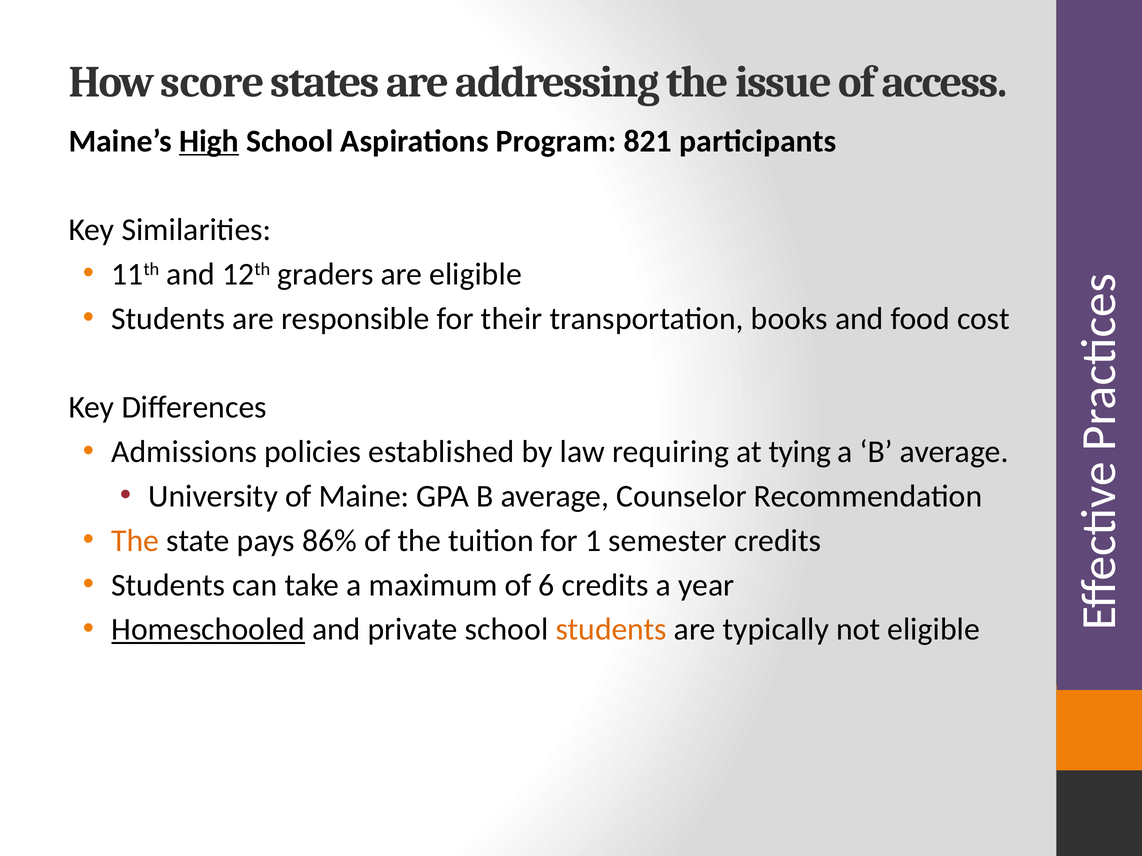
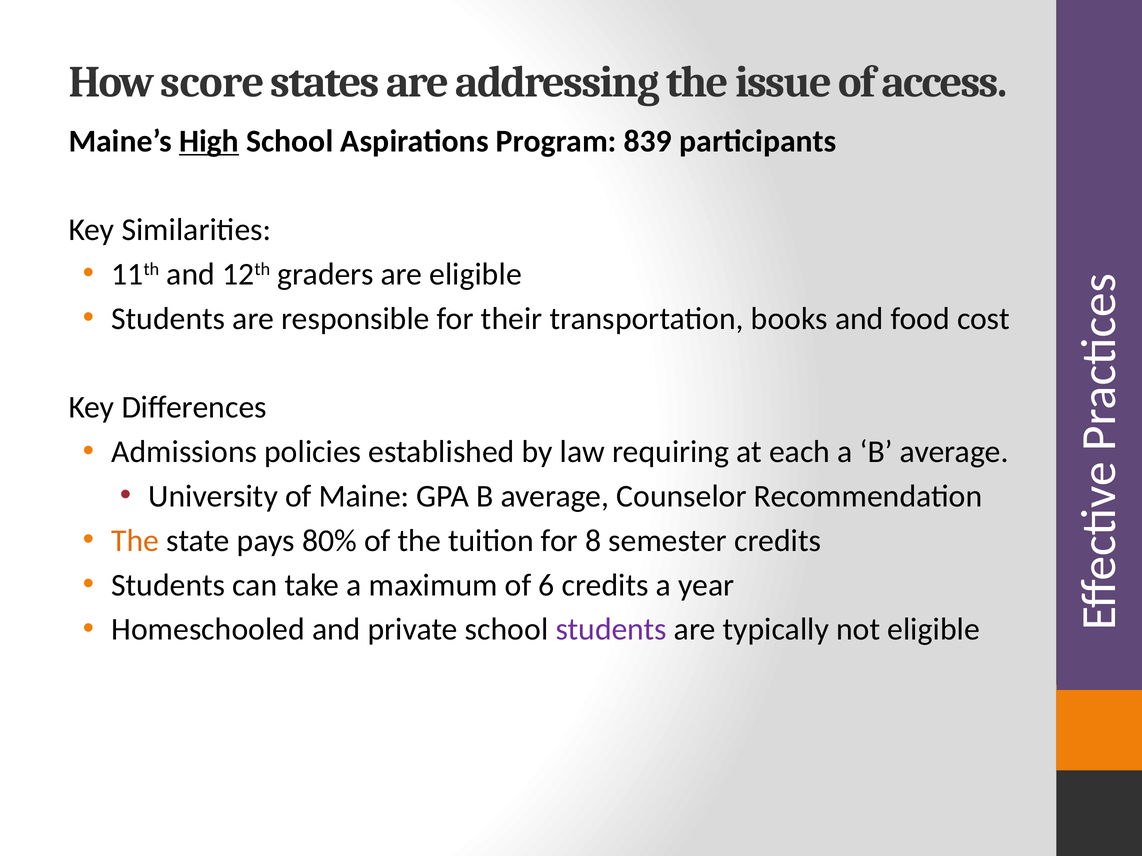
821: 821 -> 839
tying: tying -> each
86%: 86% -> 80%
1: 1 -> 8
Homeschooled underline: present -> none
students at (611, 630) colour: orange -> purple
